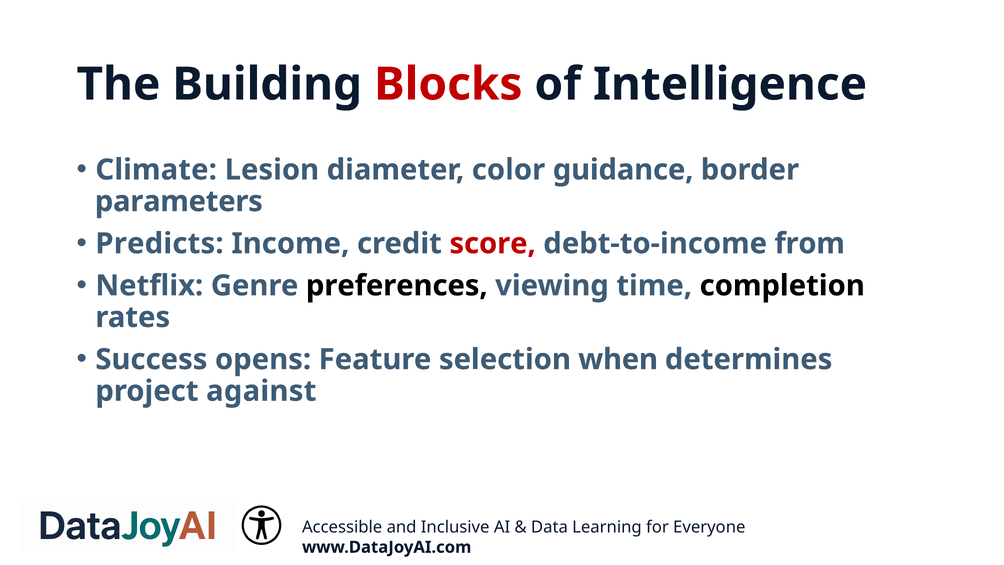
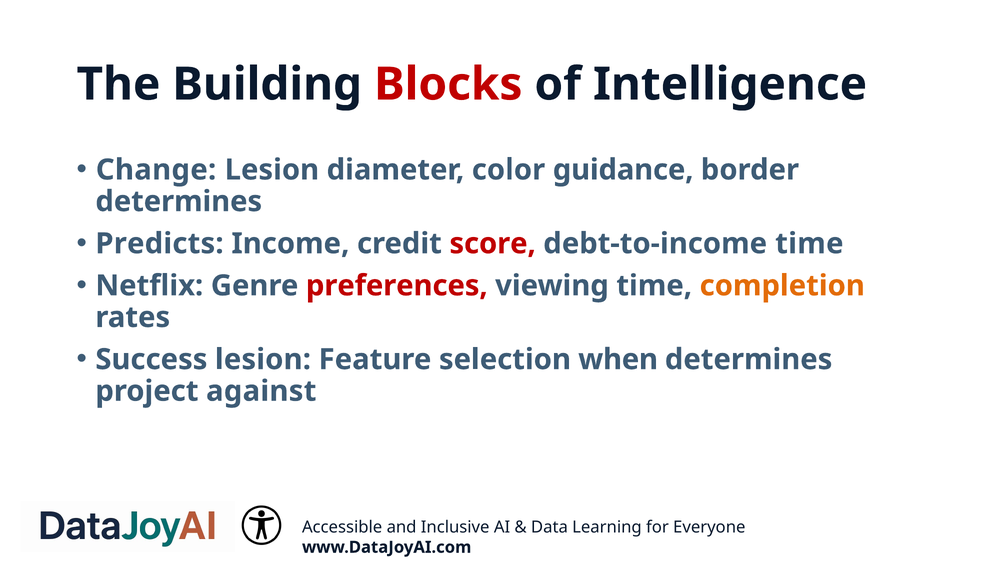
Climate: Climate -> Change
parameters at (179, 201): parameters -> determines
debt-to-income from: from -> time
preferences colour: black -> red
completion colour: black -> orange
Success opens: opens -> lesion
